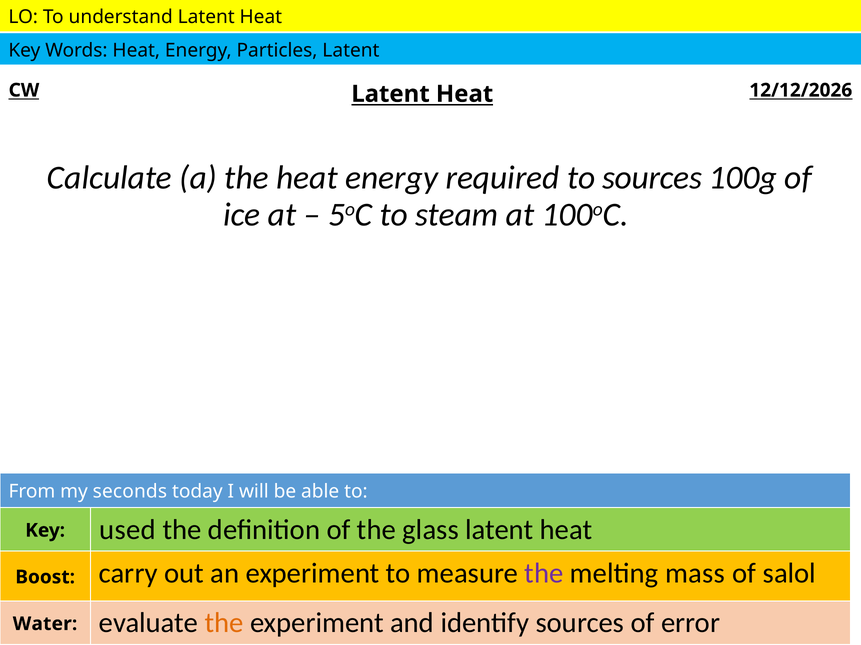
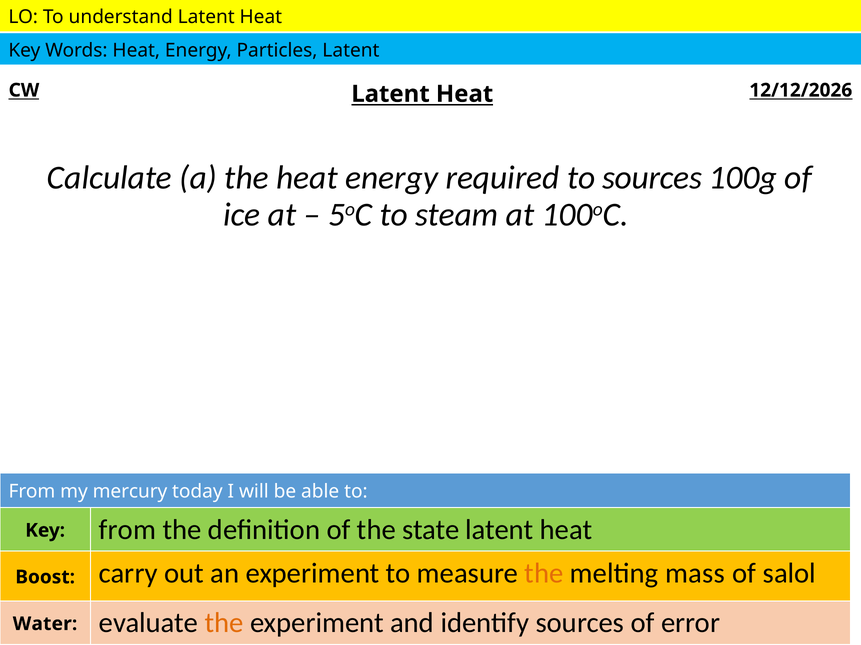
seconds: seconds -> mercury
Key used: used -> from
glass: glass -> state
the at (544, 574) colour: purple -> orange
